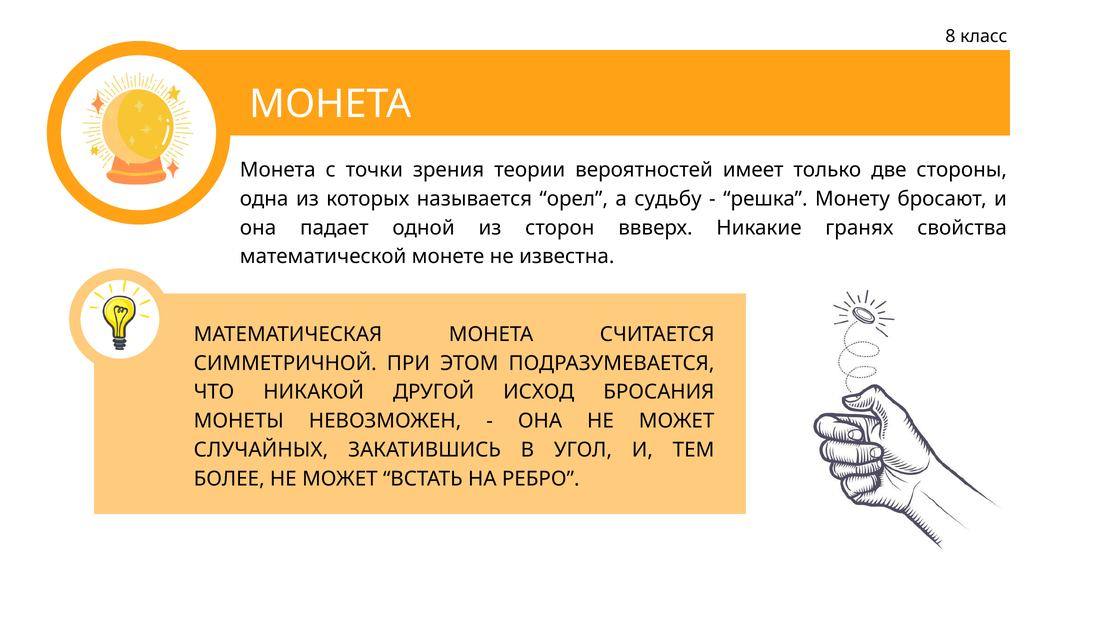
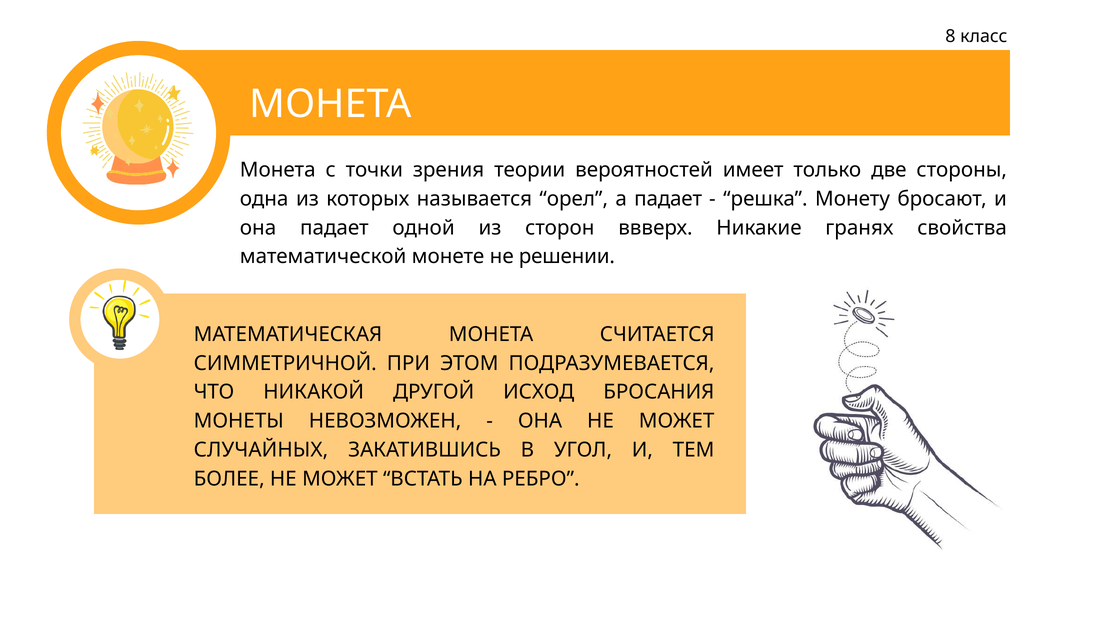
а судьбу: судьбу -> падает
известна: известна -> решении
